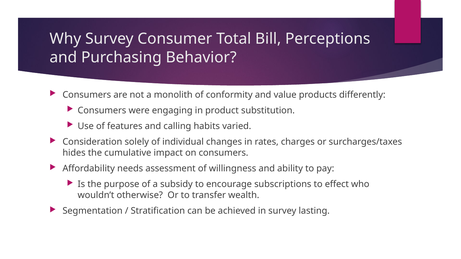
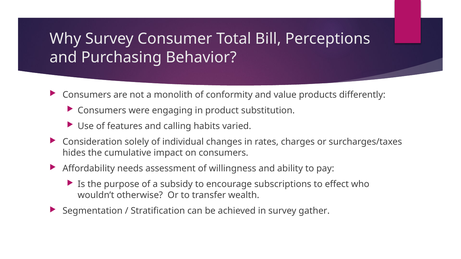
lasting: lasting -> gather
